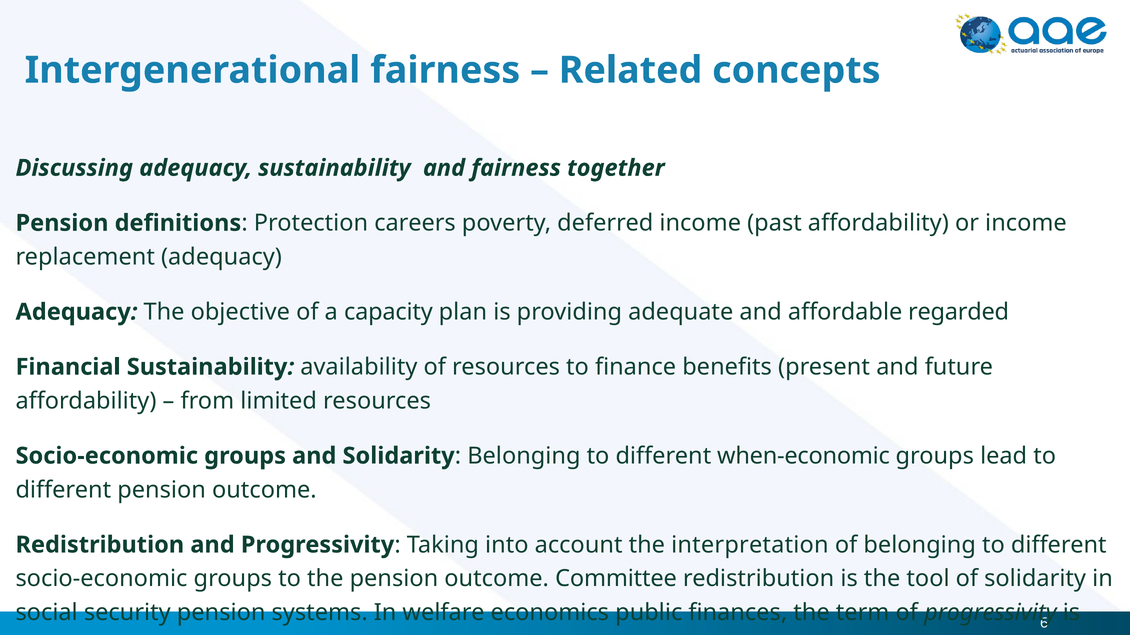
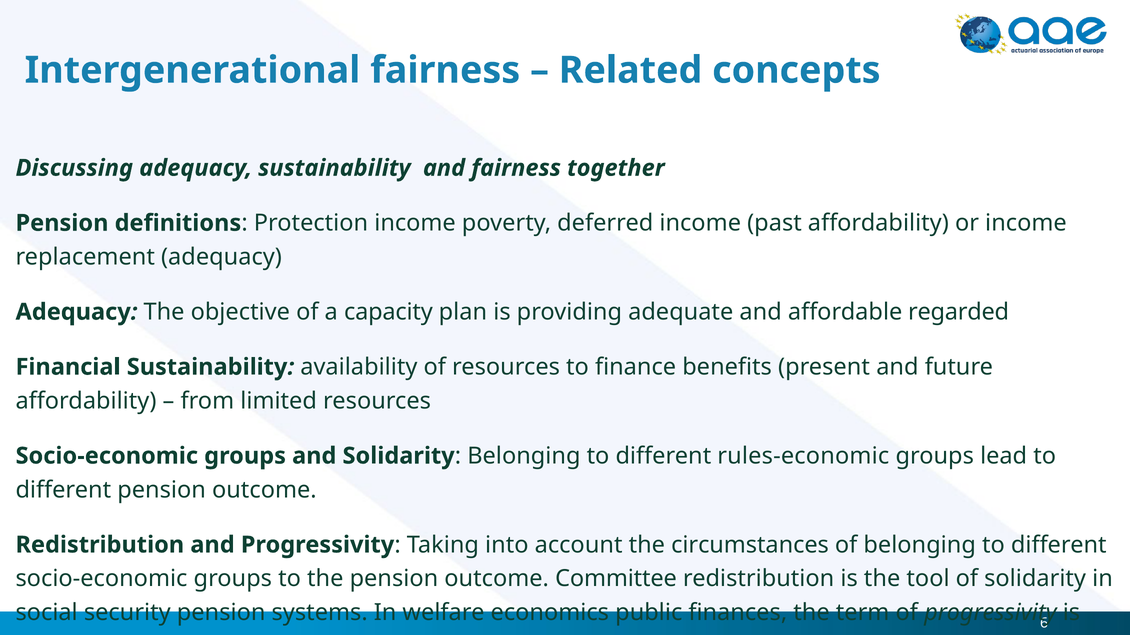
Protection careers: careers -> income
when-economic: when-economic -> rules-economic
interpretation: interpretation -> circumstances
